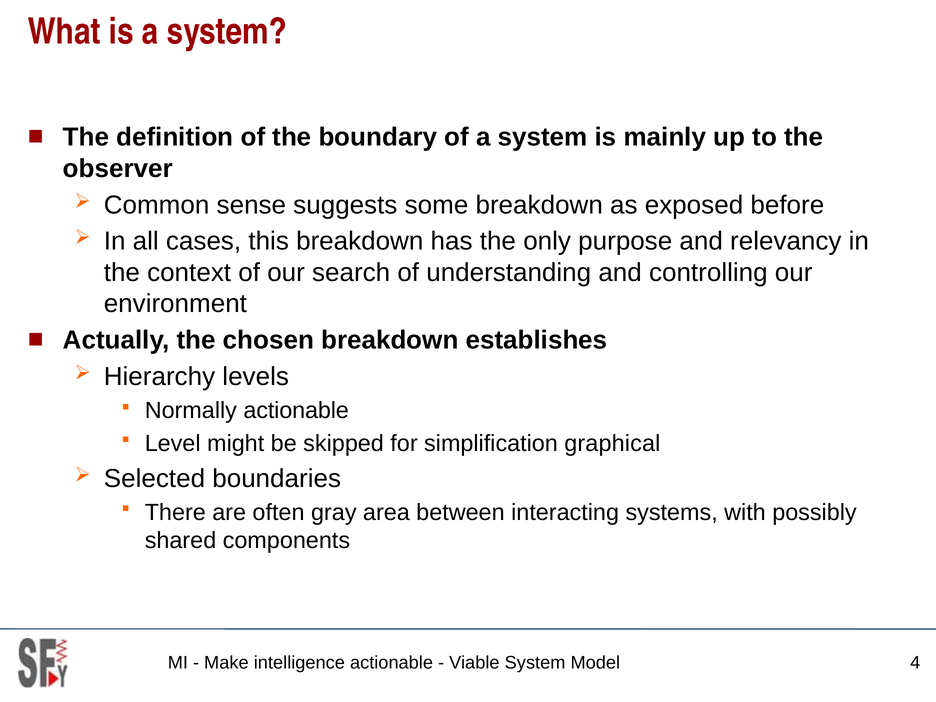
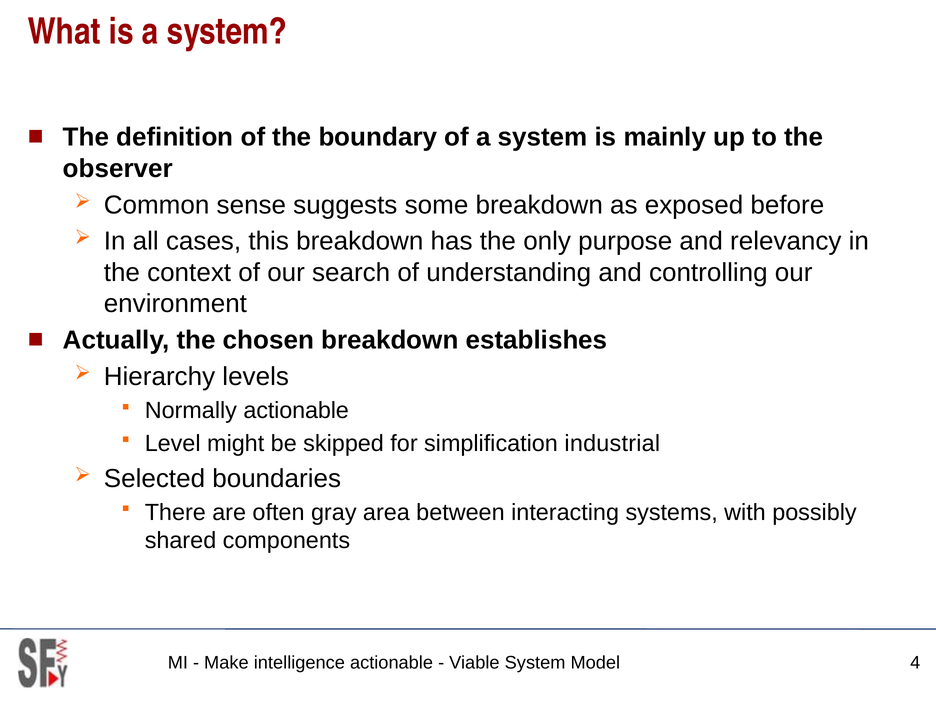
graphical: graphical -> industrial
